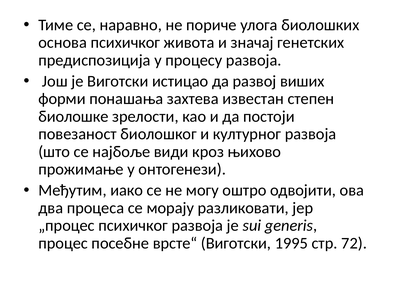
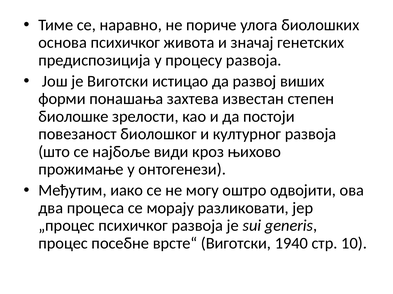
1995: 1995 -> 1940
72: 72 -> 10
